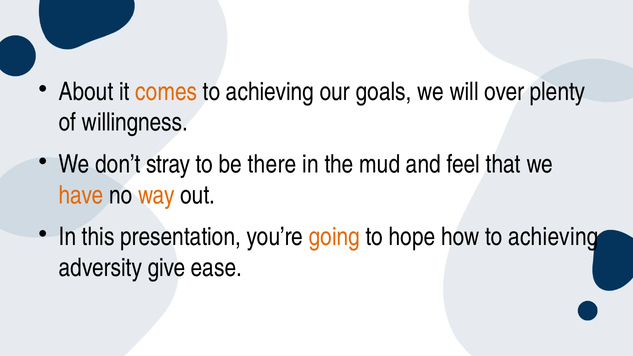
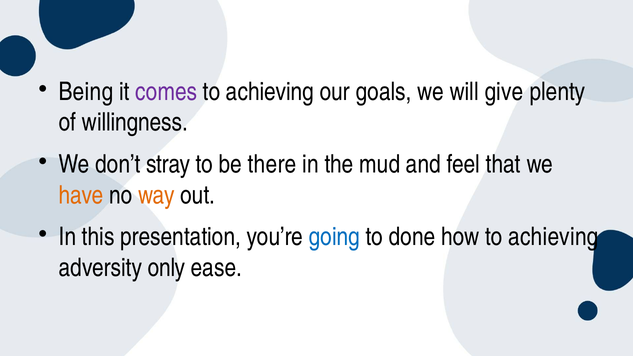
About: About -> Being
comes colour: orange -> purple
over: over -> give
going colour: orange -> blue
hope: hope -> done
give: give -> only
